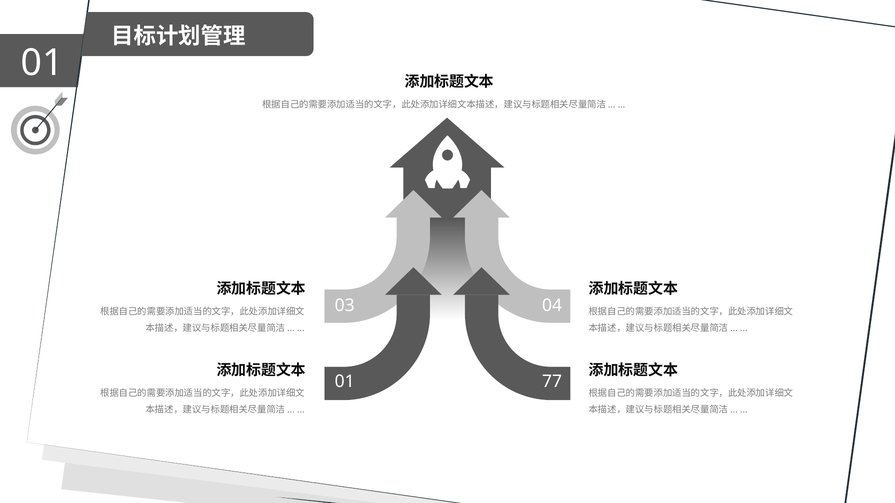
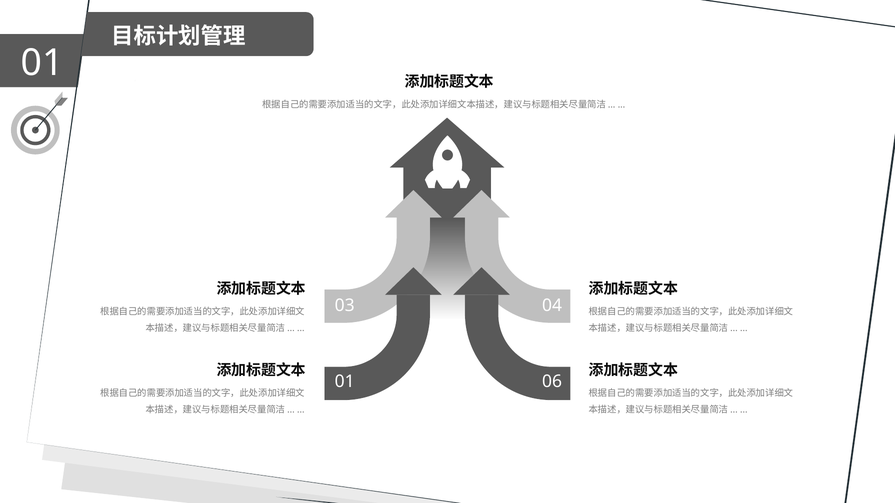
77: 77 -> 06
